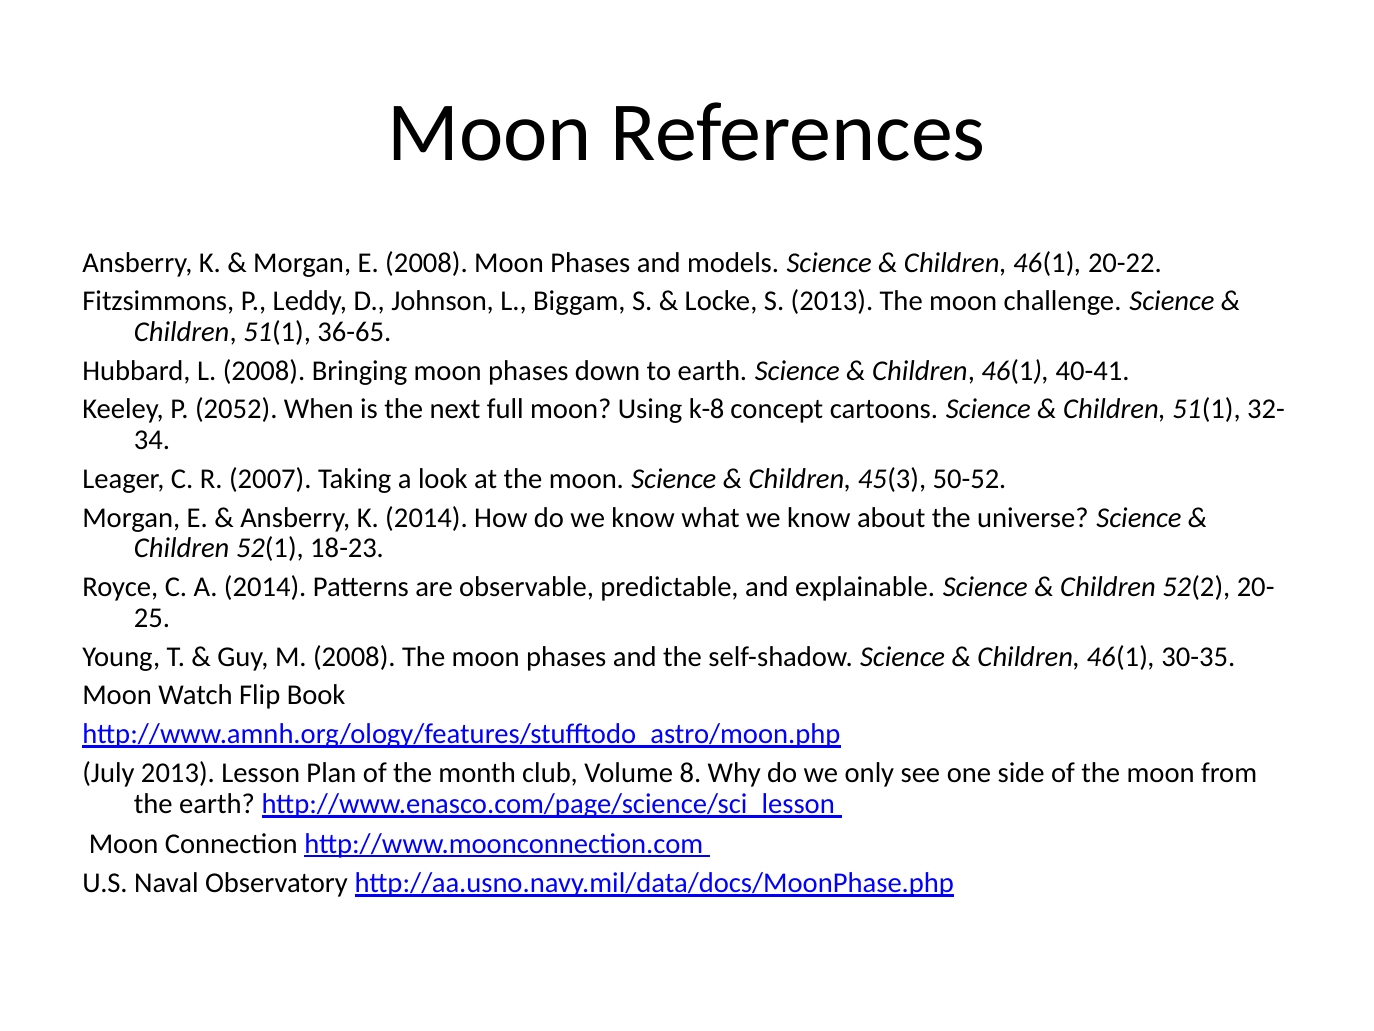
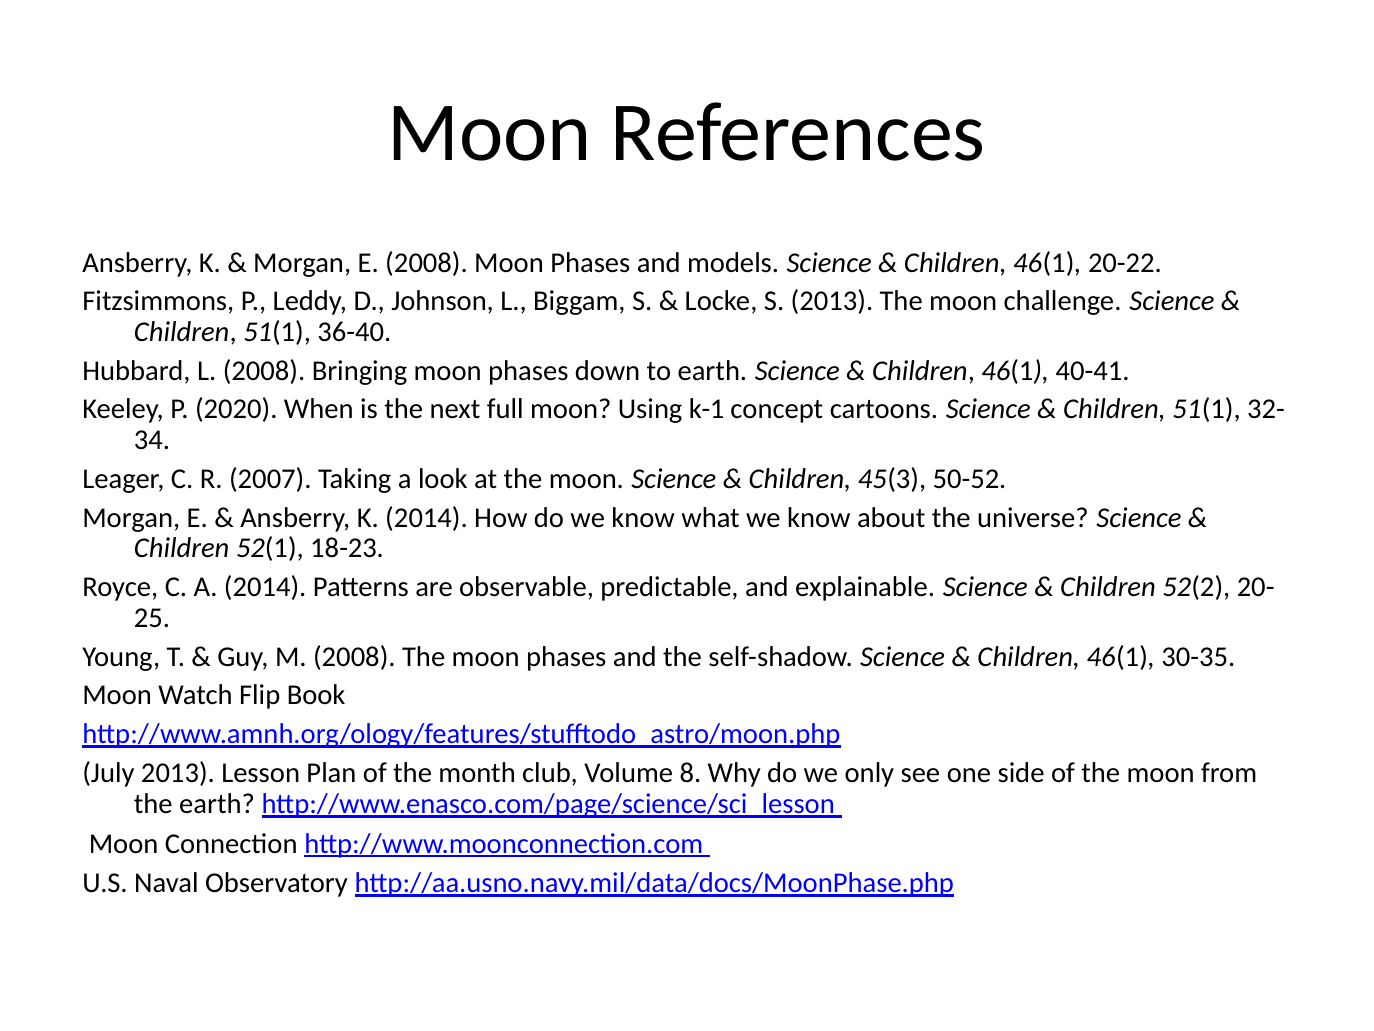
36-65: 36-65 -> 36-40
2052: 2052 -> 2020
k-8: k-8 -> k-1
